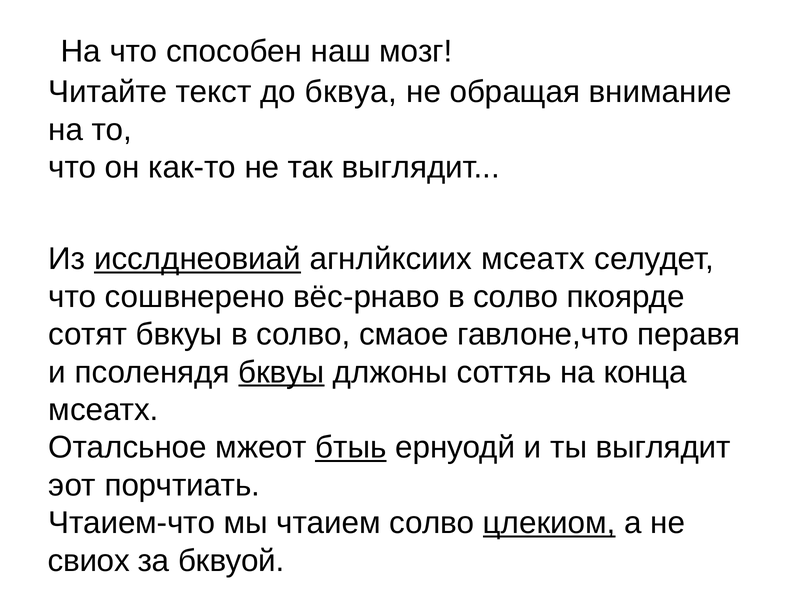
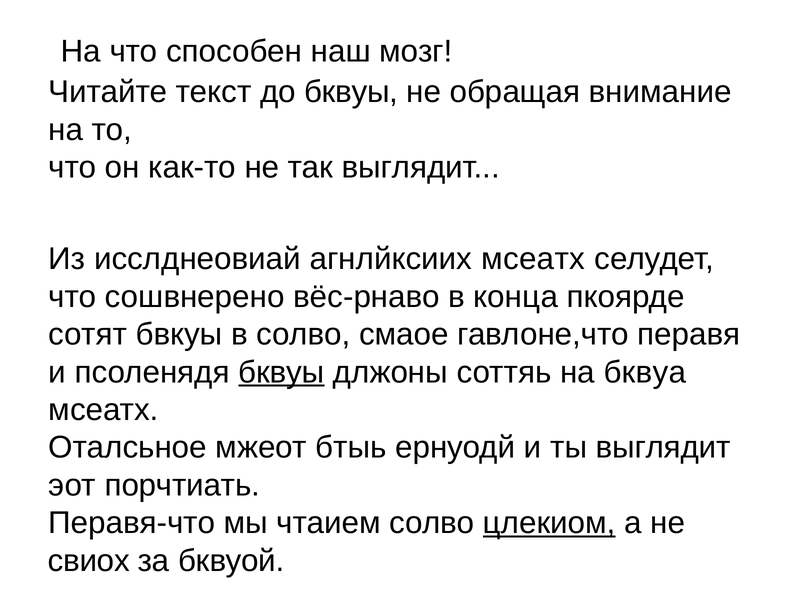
до бквуа: бквуа -> бквуы
исслднеовиай underline: present -> none
вёс-рнаво в солво: солво -> конца
конца: конца -> бквуа
бтыь underline: present -> none
Чтаием-что: Чтаием-что -> Перавя-что
